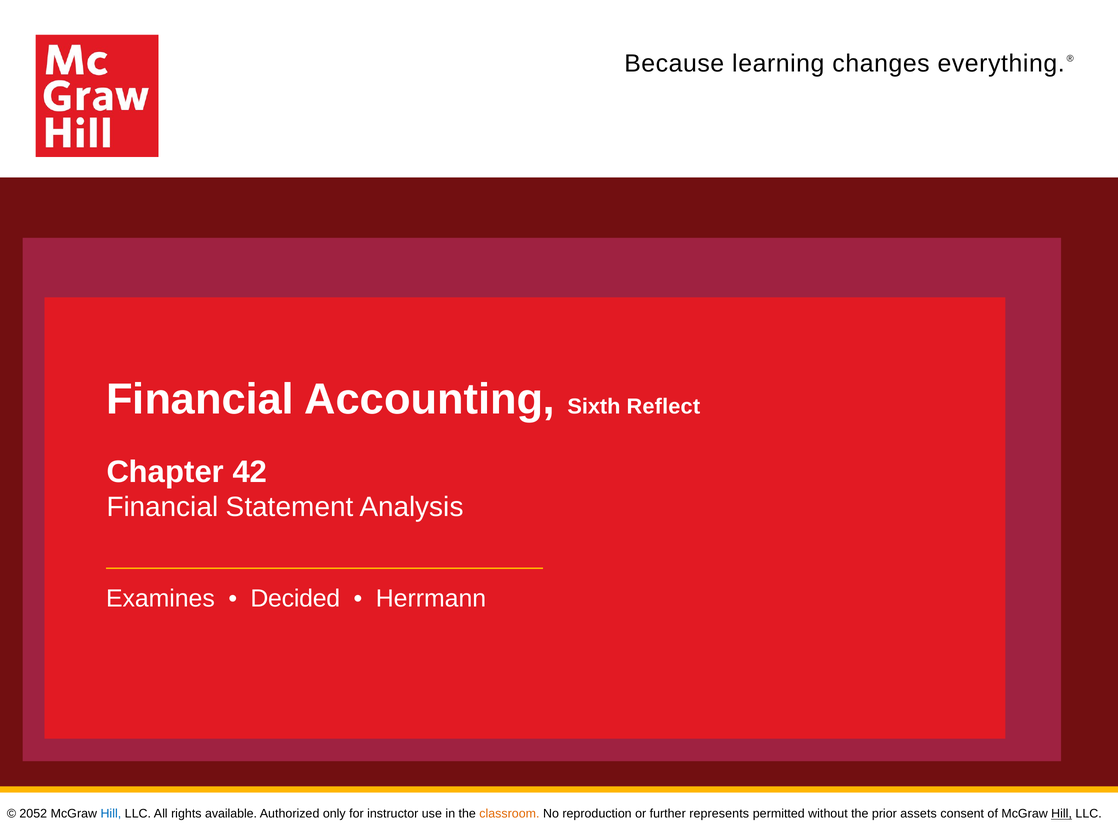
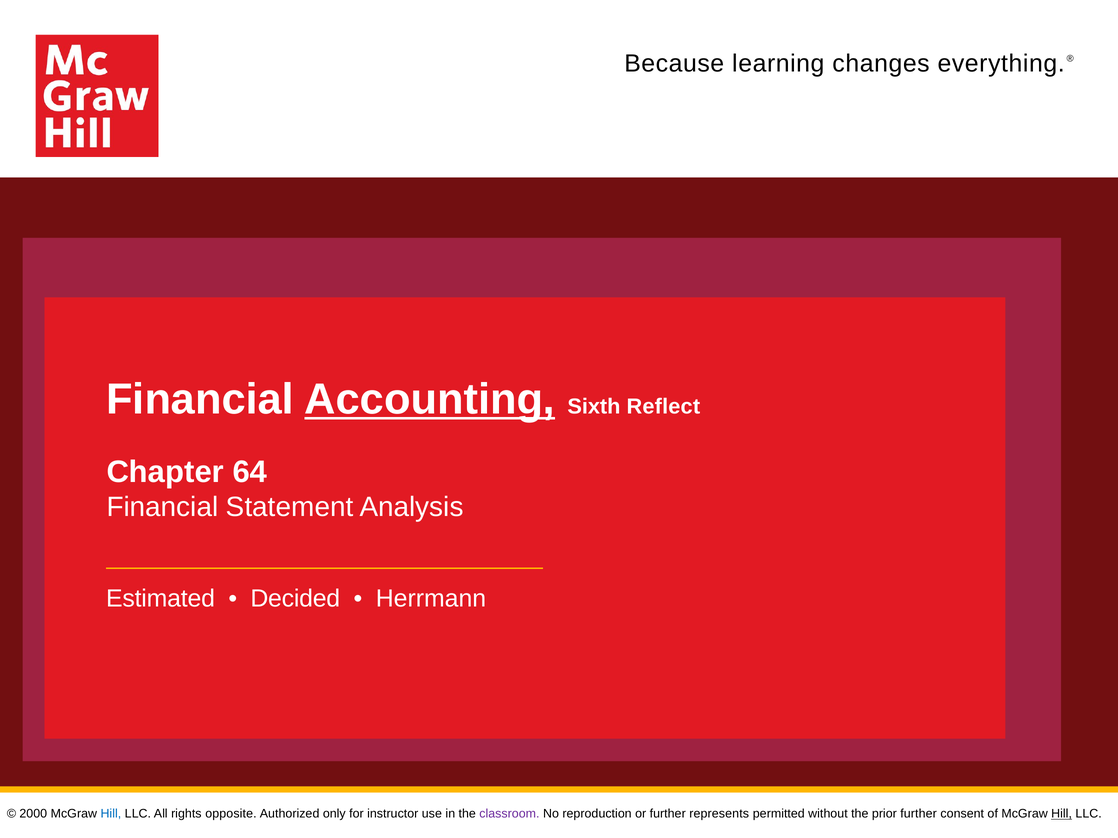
Accounting underline: none -> present
42: 42 -> 64
Examines: Examines -> Estimated
2052: 2052 -> 2000
available: available -> opposite
classroom colour: orange -> purple
prior assets: assets -> further
